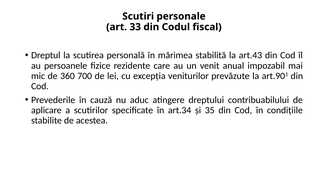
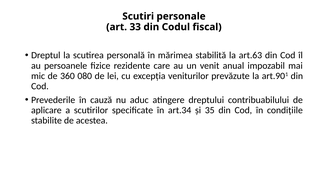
art.43: art.43 -> art.63
700: 700 -> 080
